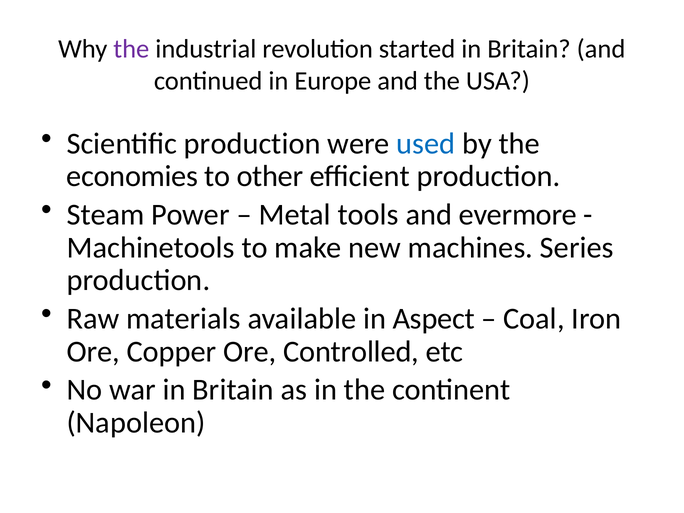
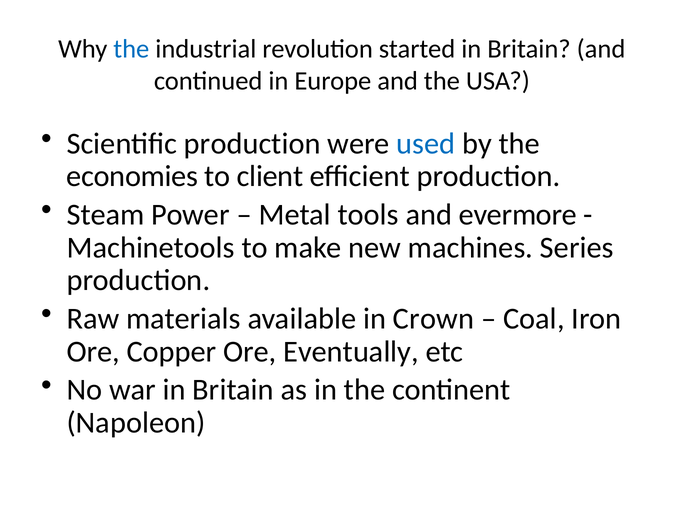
the at (131, 49) colour: purple -> blue
other: other -> client
Aspect: Aspect -> Crown
Controlled: Controlled -> Eventually
